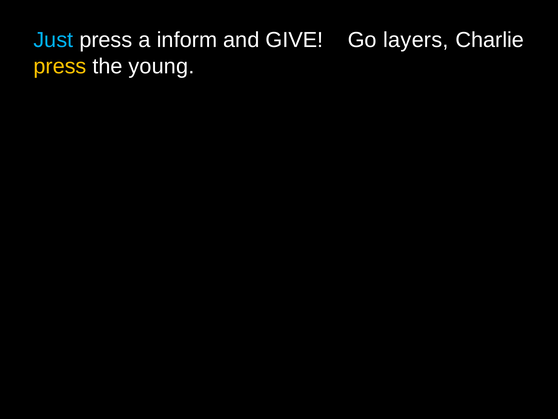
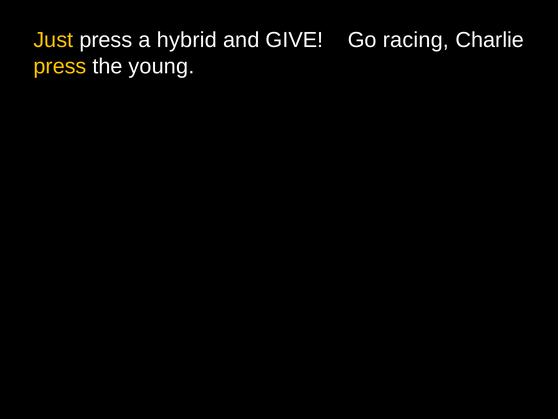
Just colour: light blue -> yellow
inform: inform -> hybrid
layers: layers -> racing
